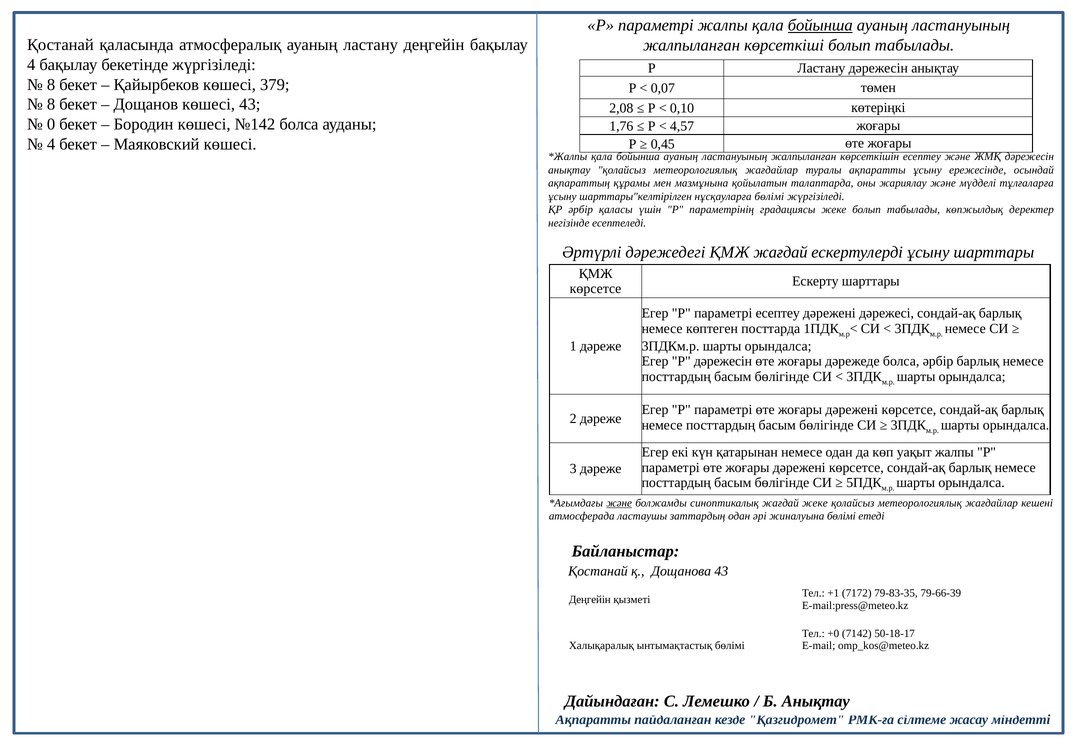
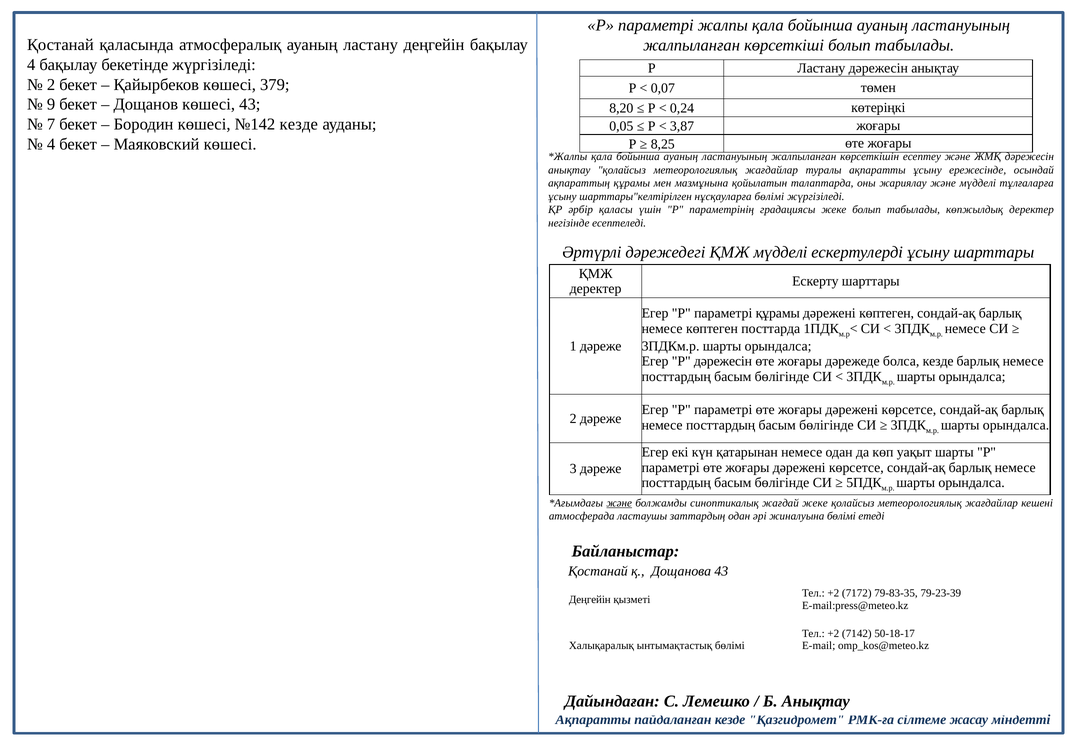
бойынша at (820, 25) underline: present -> none
8 at (51, 85): 8 -> 2
8 at (51, 104): 8 -> 9
2,08: 2,08 -> 8,20
0,10: 0,10 -> 0,24
0: 0 -> 7
№142 болса: болса -> кезде
1,76: 1,76 -> 0,05
4,57: 4,57 -> 3,87
0,45: 0,45 -> 8,25
ҚМЖ жағдай: жағдай -> мүдделі
көрсетсе at (596, 289): көрсетсе -> деректер
параметрі есептеу: есептеу -> құрамы
дәрежені дәрежесі: дәрежесі -> көптеген
болса әрбір: әрбір -> кезде
уақыт жалпы: жалпы -> шарты
+1 at (833, 593): +1 -> +2
79-66-39: 79-66-39 -> 79-23-39
+0 at (833, 633): +0 -> +2
